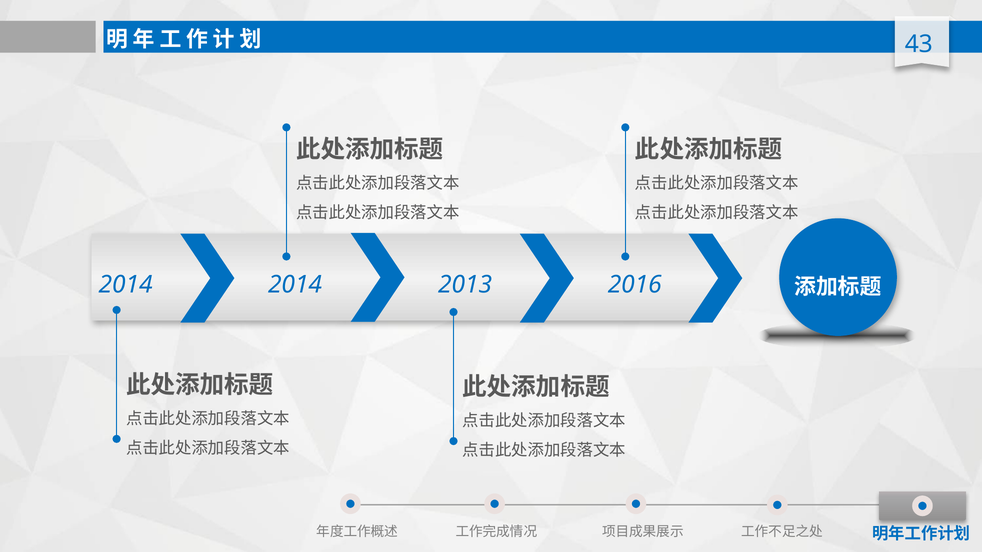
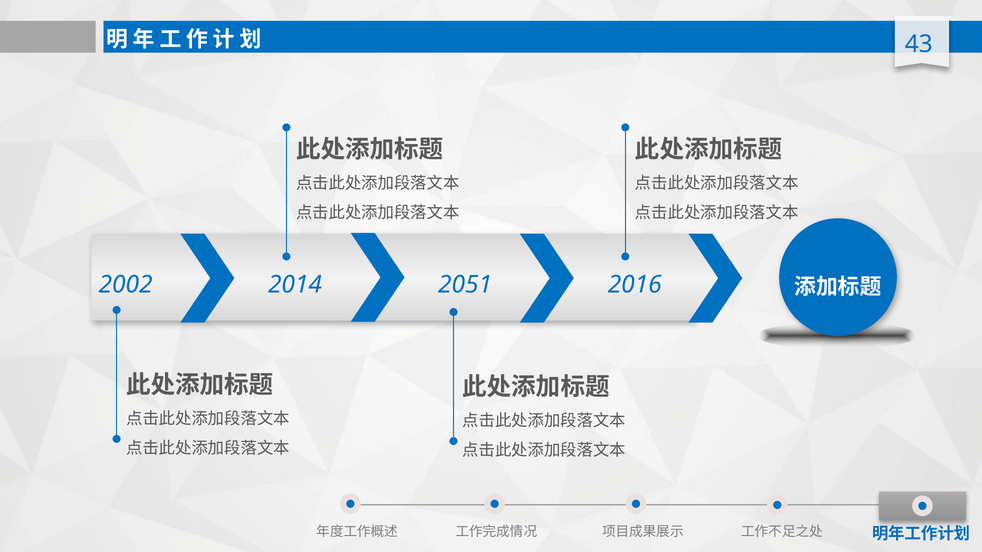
2014 at (126, 285): 2014 -> 2002
2013: 2013 -> 2051
